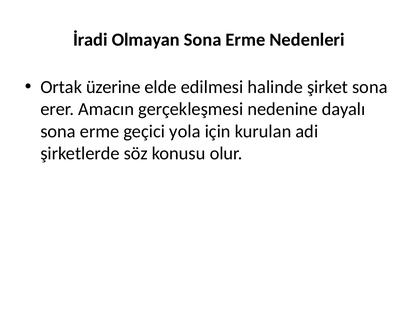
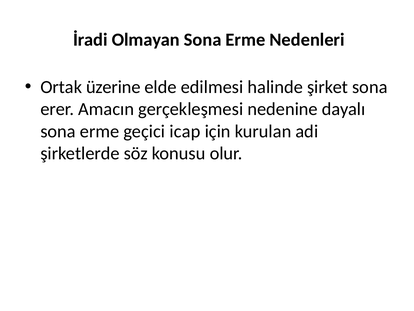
yola: yola -> icap
